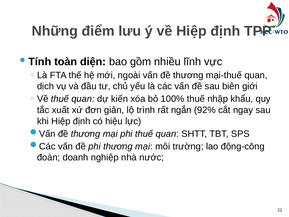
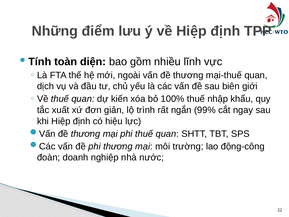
92%: 92% -> 99%
